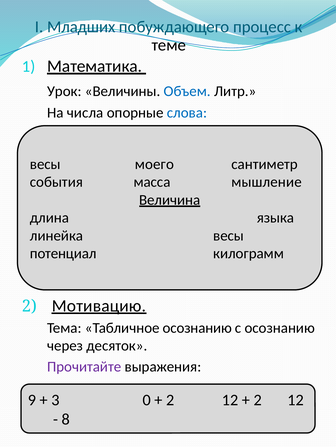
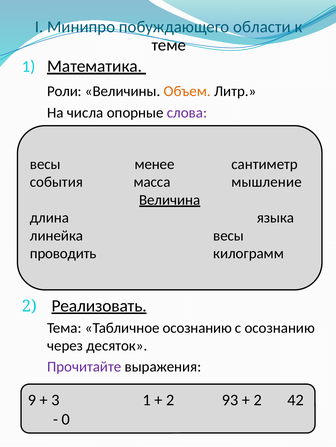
Младших: Младших -> Минипро
процесс: процесс -> области
Урок: Урок -> Роли
Объем colour: blue -> orange
слова colour: blue -> purple
моего: моего -> менее
потенциал: потенциал -> проводить
Мотивацию: Мотивацию -> Реализовать
3 0: 0 -> 1
12 at (230, 401): 12 -> 93
12 at (296, 401): 12 -> 42
8: 8 -> 0
